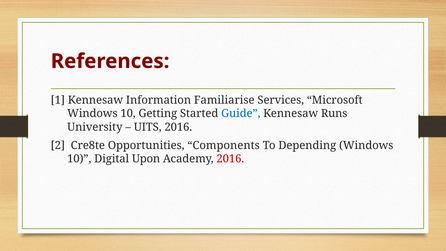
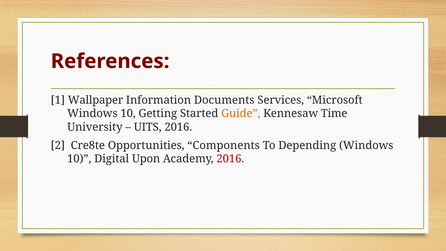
1 Kennesaw: Kennesaw -> Wallpaper
Familiarise: Familiarise -> Documents
Guide colour: blue -> orange
Runs: Runs -> Time
